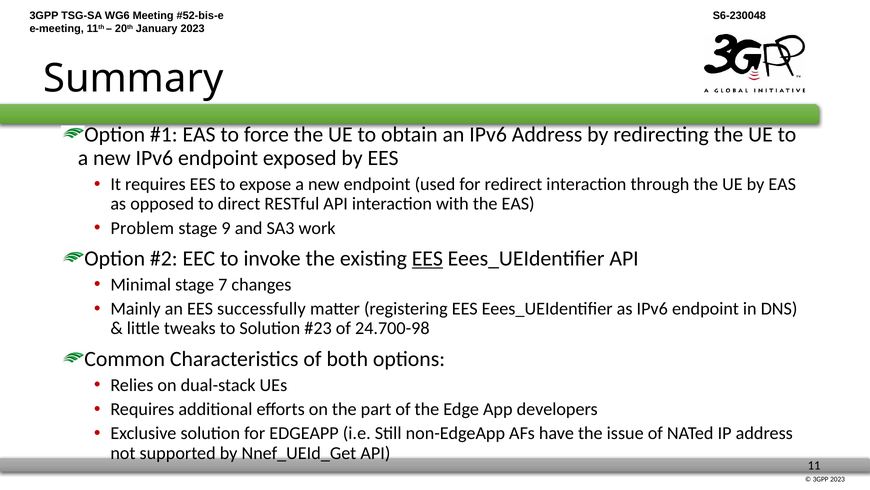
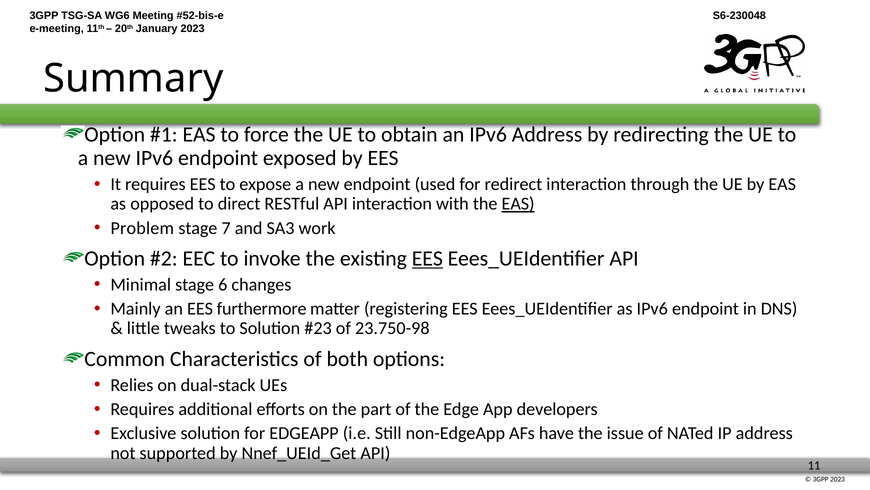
EAS at (518, 204) underline: none -> present
9: 9 -> 7
7: 7 -> 6
successfully: successfully -> furthermore
24.700-98: 24.700-98 -> 23.750-98
